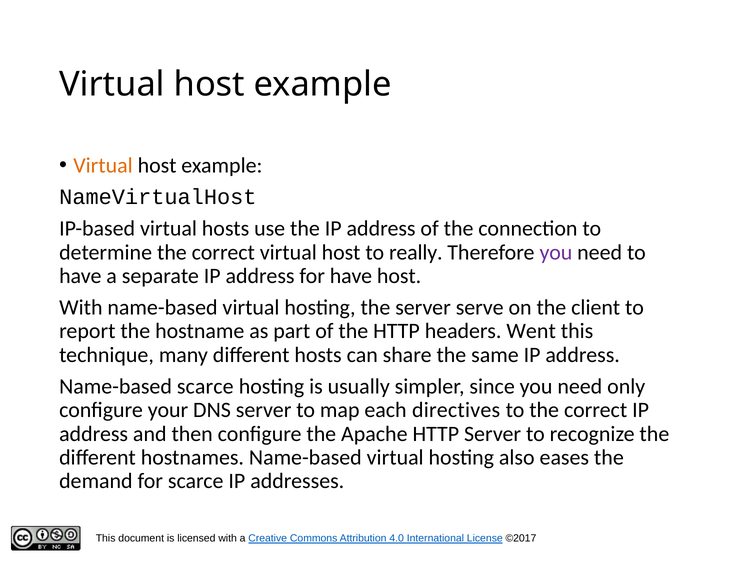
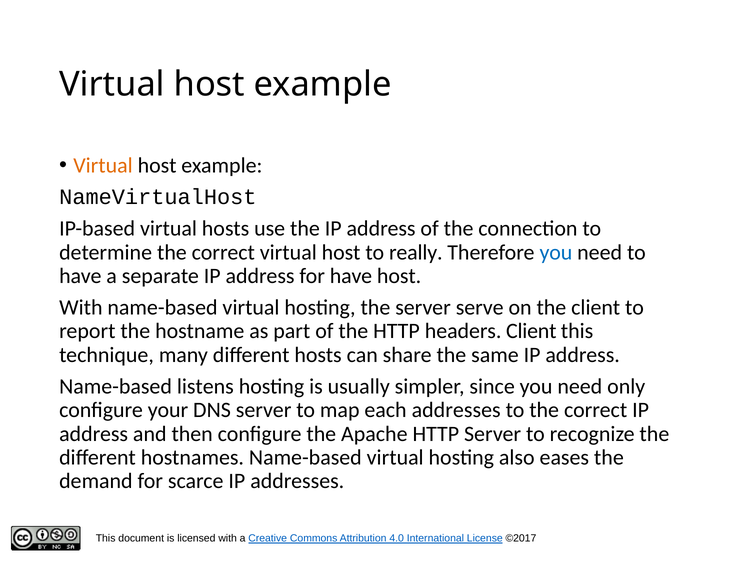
you at (556, 252) colour: purple -> blue
headers Went: Went -> Client
Name-based scarce: scarce -> listens
each directives: directives -> addresses
